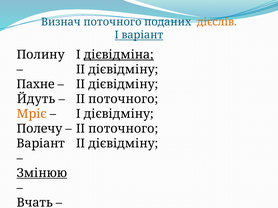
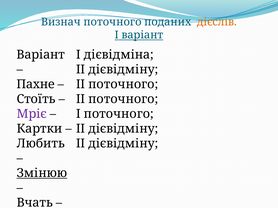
Полину at (41, 55): Полину -> Варіант
дієвідміна underline: present -> none
дієвідміну at (123, 84): дієвідміну -> поточного
Йдуть: Йдуть -> Стоїть
Мріє colour: orange -> purple
I дієвідміну: дієвідміну -> поточного
Полечу at (39, 129): Полечу -> Картки
поточного at (123, 129): поточного -> дієвідміну
Варіант at (41, 144): Варіант -> Любить
